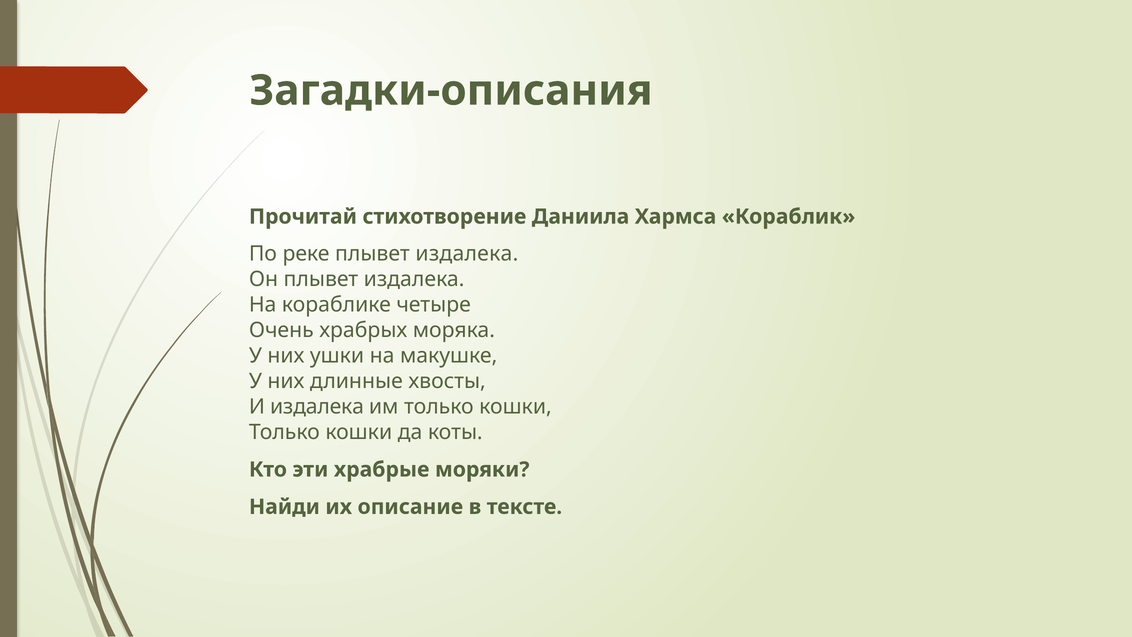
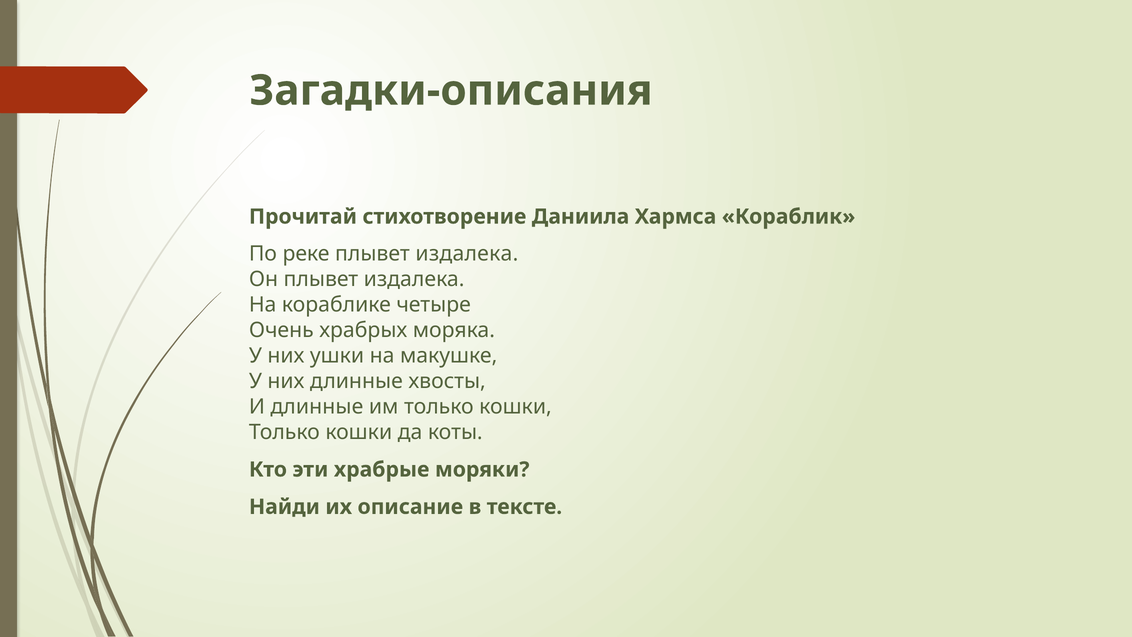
И издалека: издалека -> длинные
